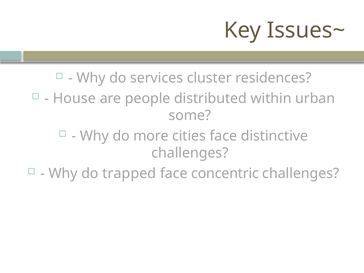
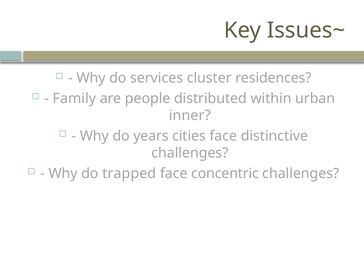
House: House -> Family
some: some -> inner
more: more -> years
